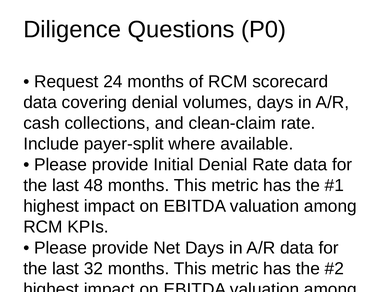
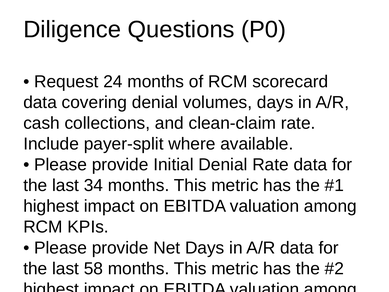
48: 48 -> 34
32: 32 -> 58
